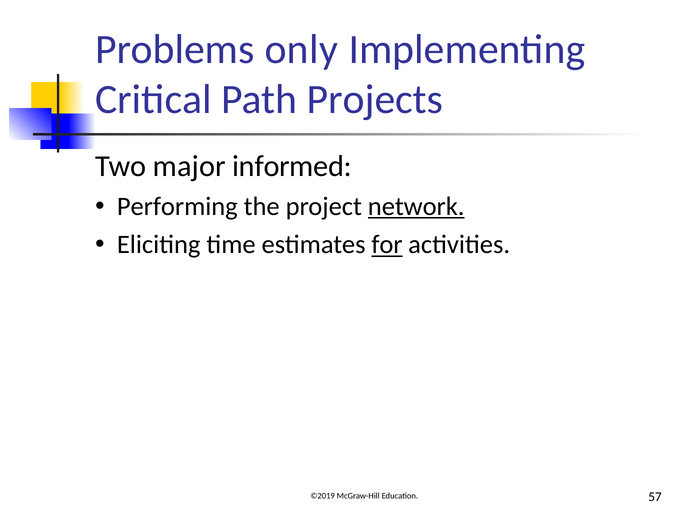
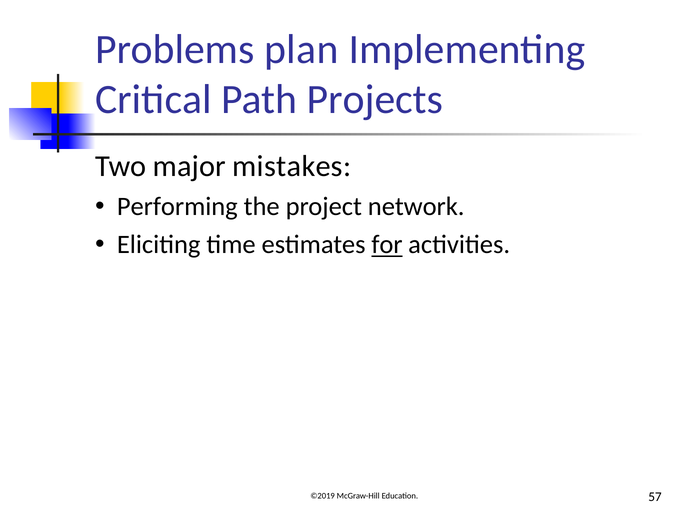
only: only -> plan
informed: informed -> mistakes
network underline: present -> none
